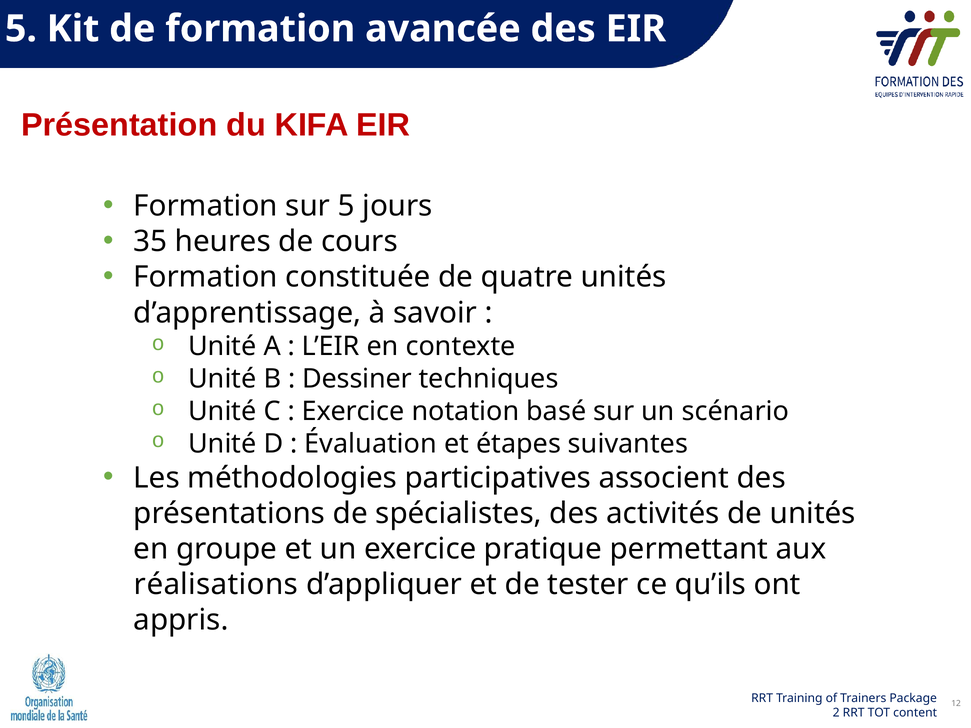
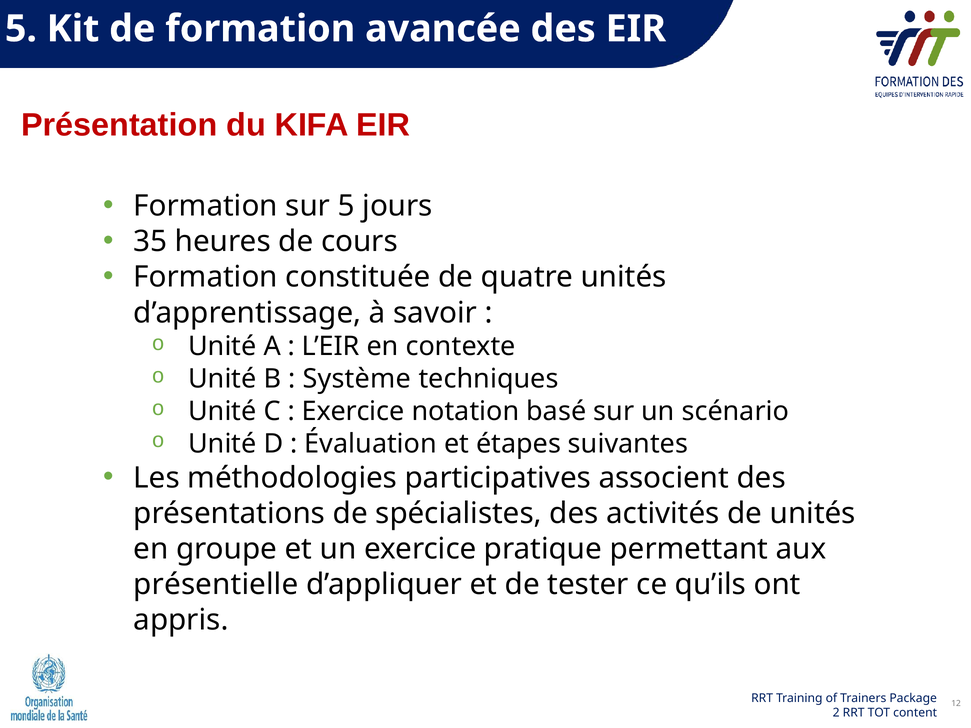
Dessiner: Dessiner -> Système
réalisations: réalisations -> présentielle
